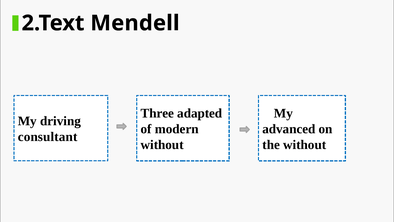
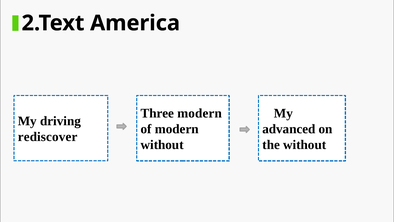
Mendell: Mendell -> America
Three adapted: adapted -> modern
consultant: consultant -> rediscover
